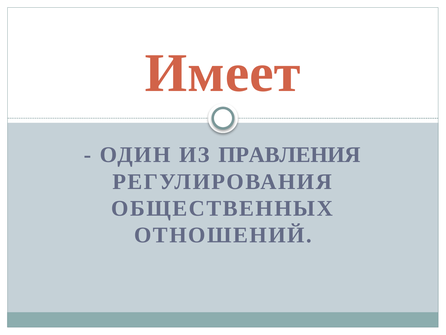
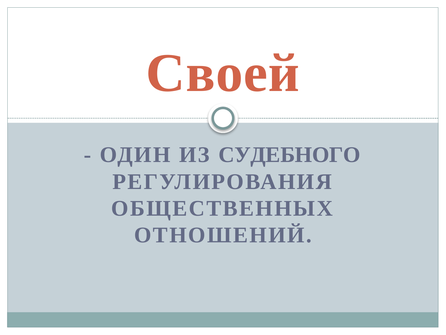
Имеет: Имеет -> Своей
ПРАВЛЕНИЯ: ПРАВЛЕНИЯ -> СУДЕБНОГО
